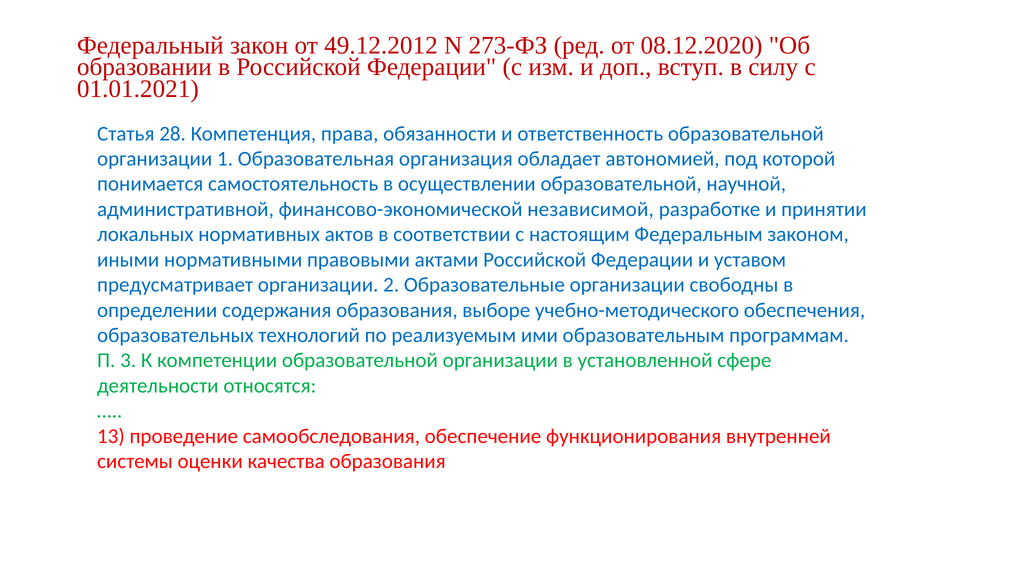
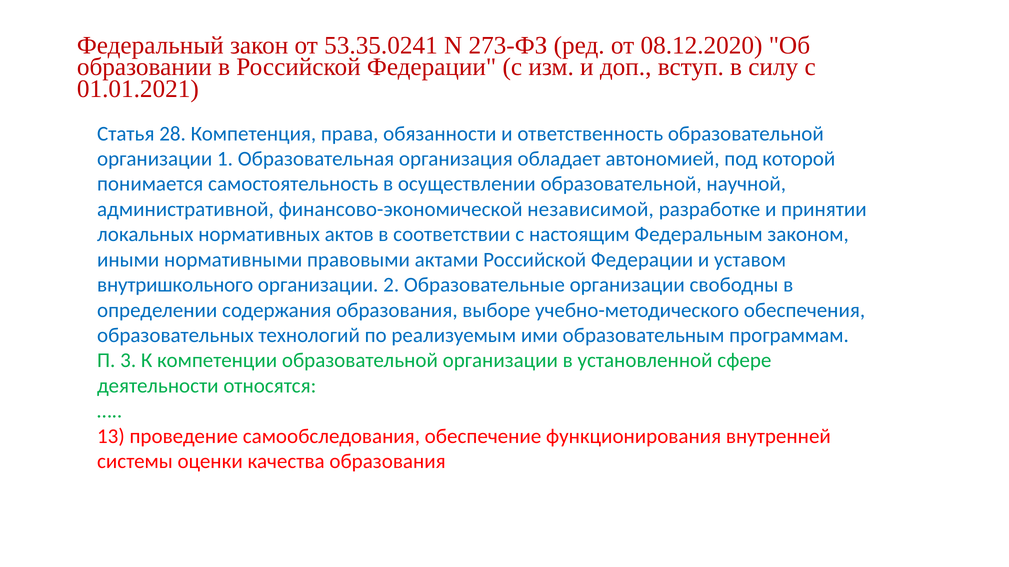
49.12.2012: 49.12.2012 -> 53.35.0241
предусматривает: предусматривает -> внутришкольного
